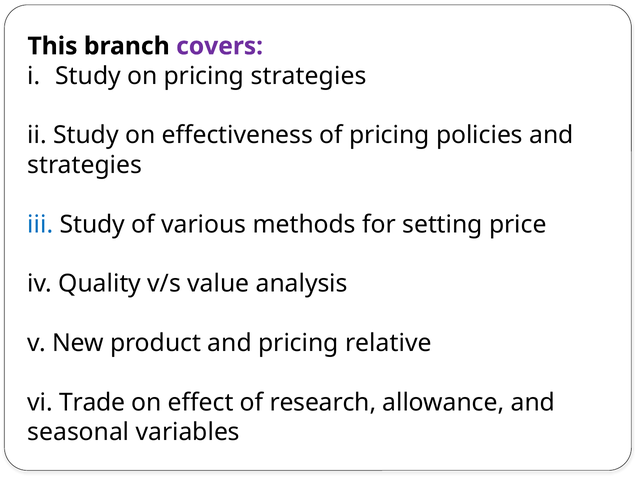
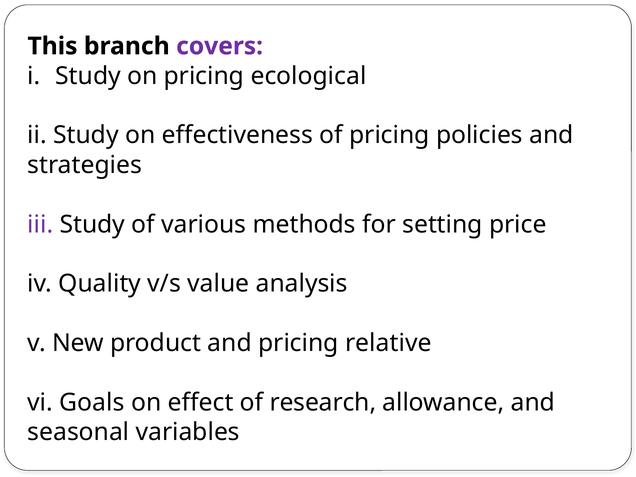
on pricing strategies: strategies -> ecological
iii colour: blue -> purple
Trade: Trade -> Goals
